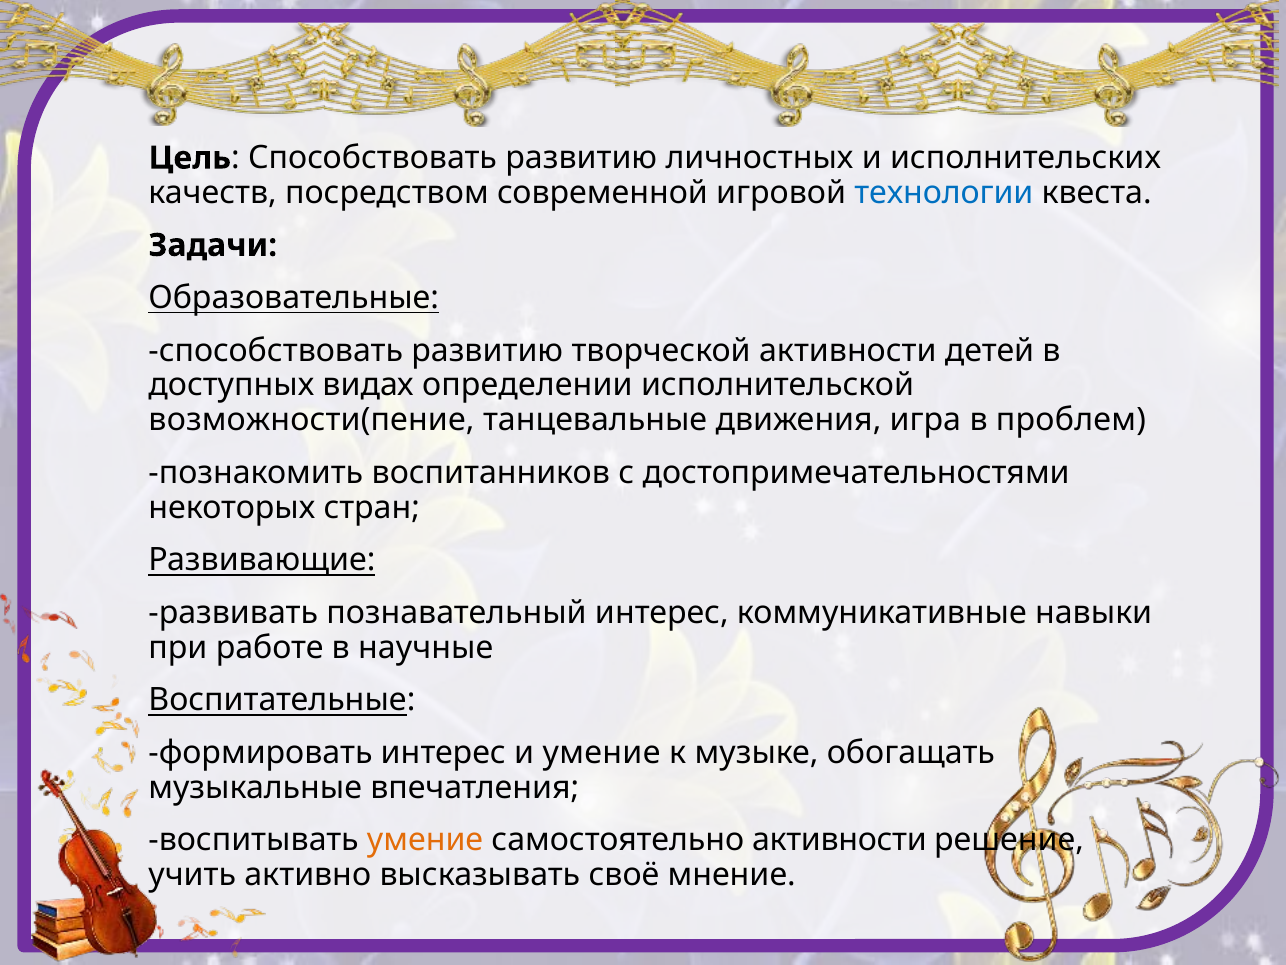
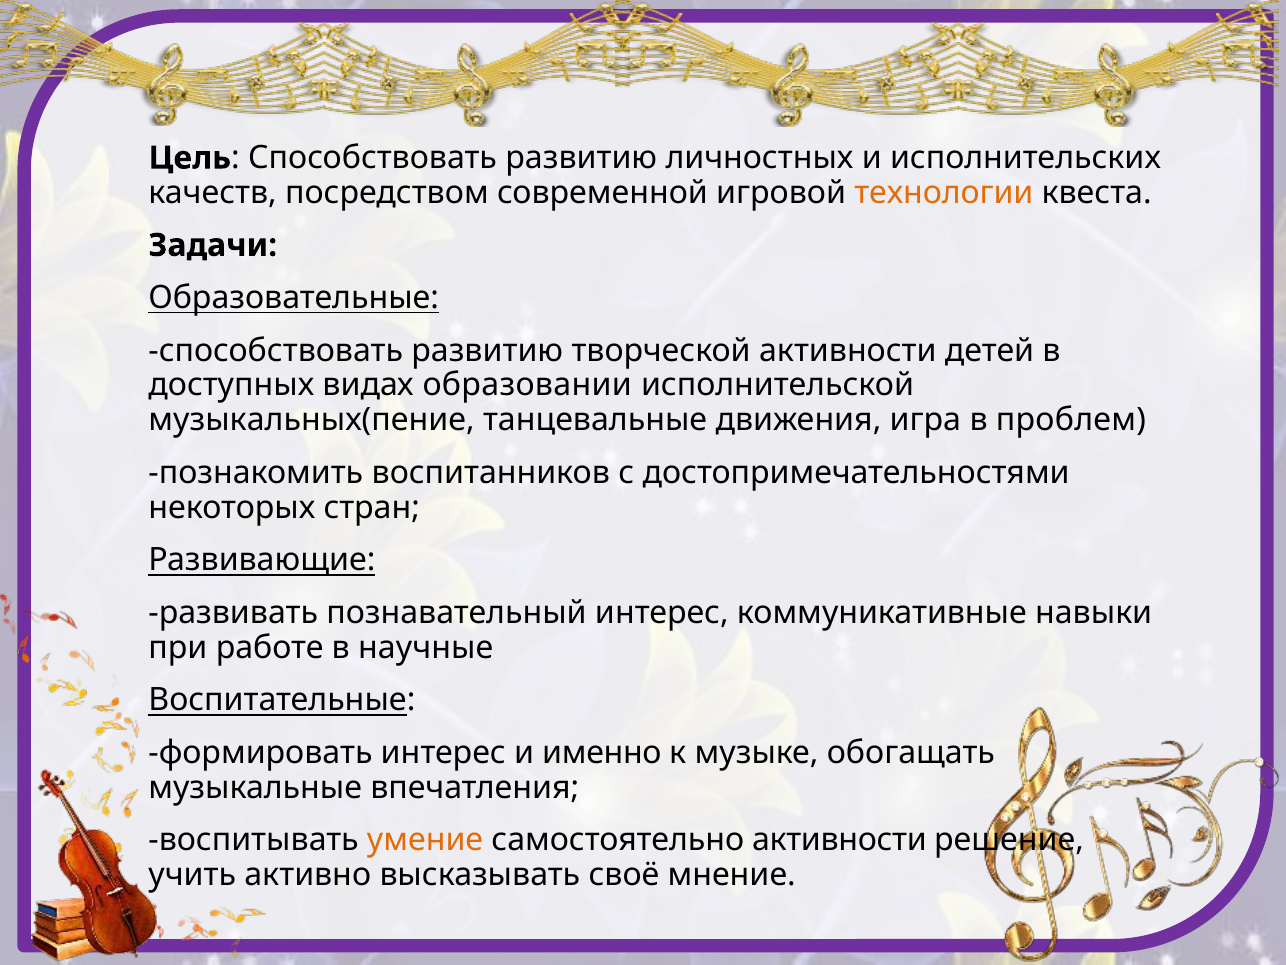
технологии colour: blue -> orange
определении: определении -> образовании
возможности(пение: возможности(пение -> музыкальных(пение
и умение: умение -> именно
